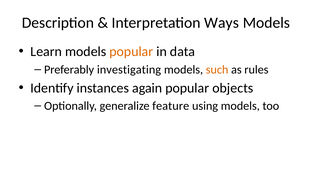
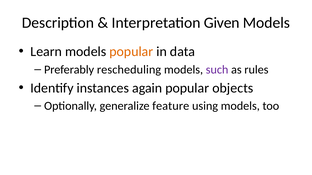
Ways: Ways -> Given
investigating: investigating -> rescheduling
such colour: orange -> purple
